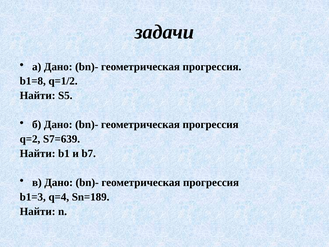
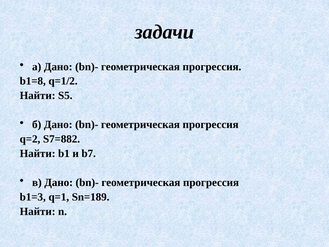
S7=639: S7=639 -> S7=882
q=4: q=4 -> q=1
